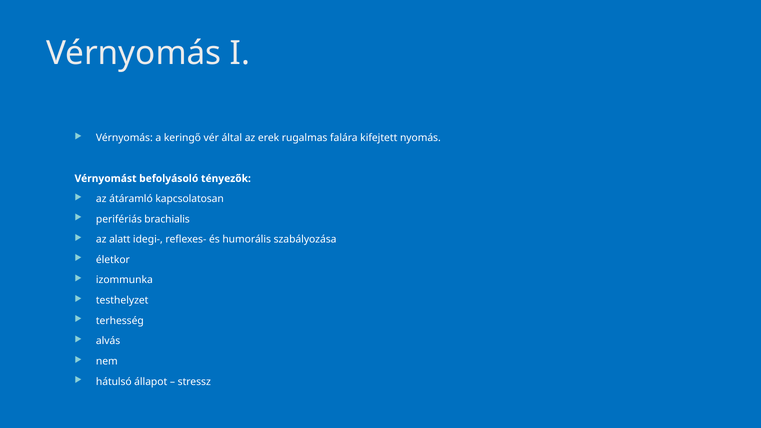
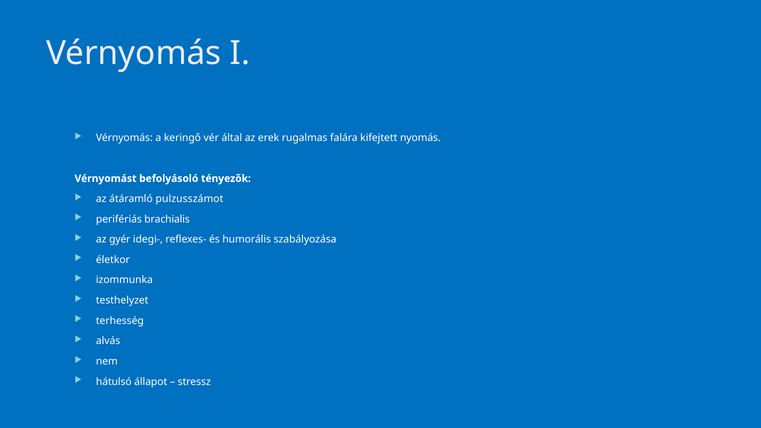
kapcsolatosan: kapcsolatosan -> pulzusszámot
alatt: alatt -> gyér
